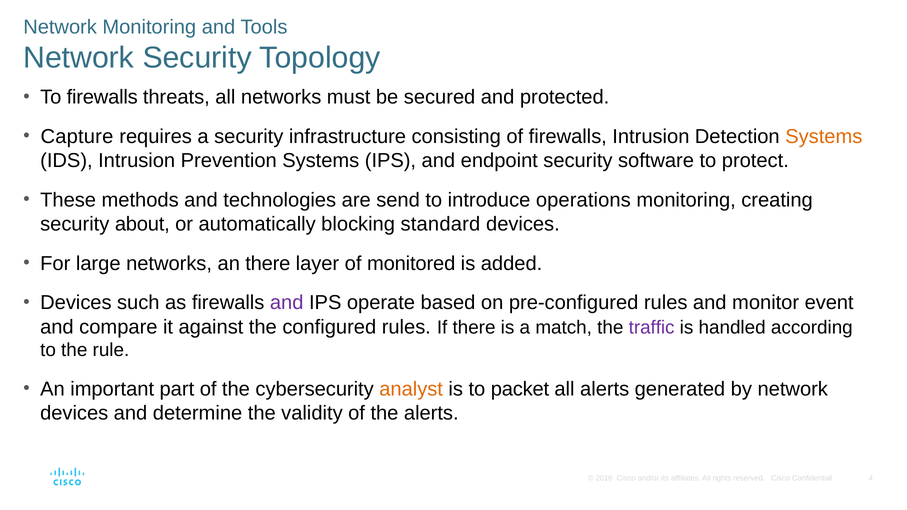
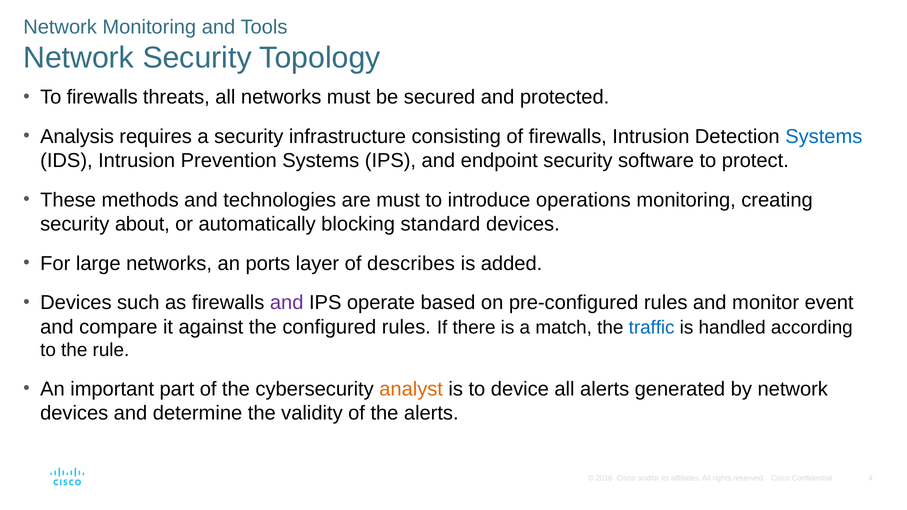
Capture: Capture -> Analysis
Systems at (824, 137) colour: orange -> blue
are send: send -> must
an there: there -> ports
monitored: monitored -> describes
traffic colour: purple -> blue
packet: packet -> device
